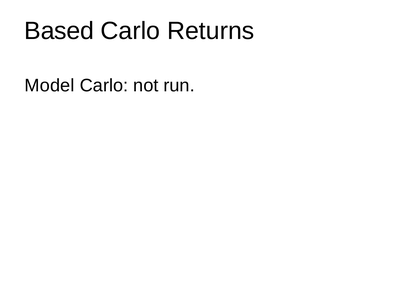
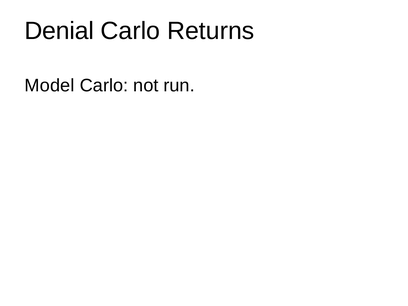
Based: Based -> Denial
